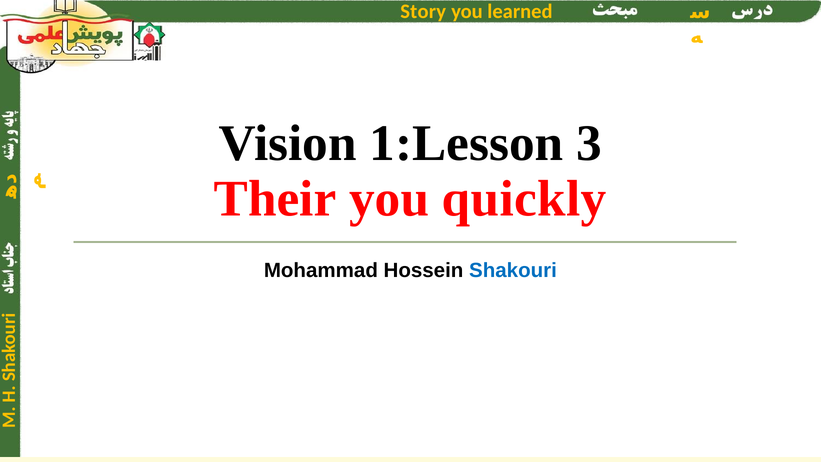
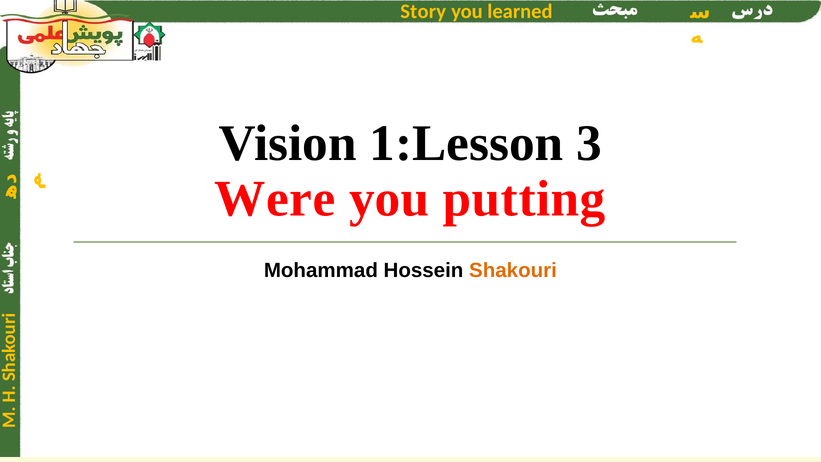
Their: Their -> Were
quickly: quickly -> putting
Shakouri colour: blue -> orange
